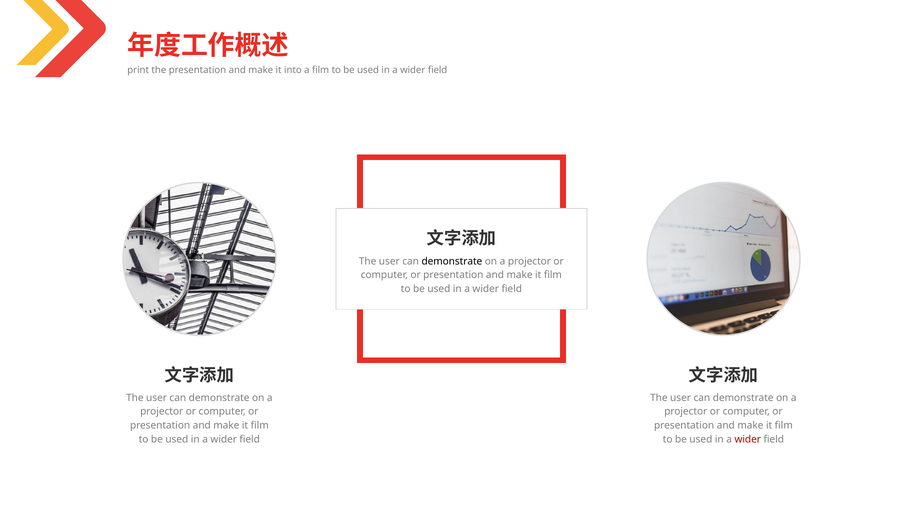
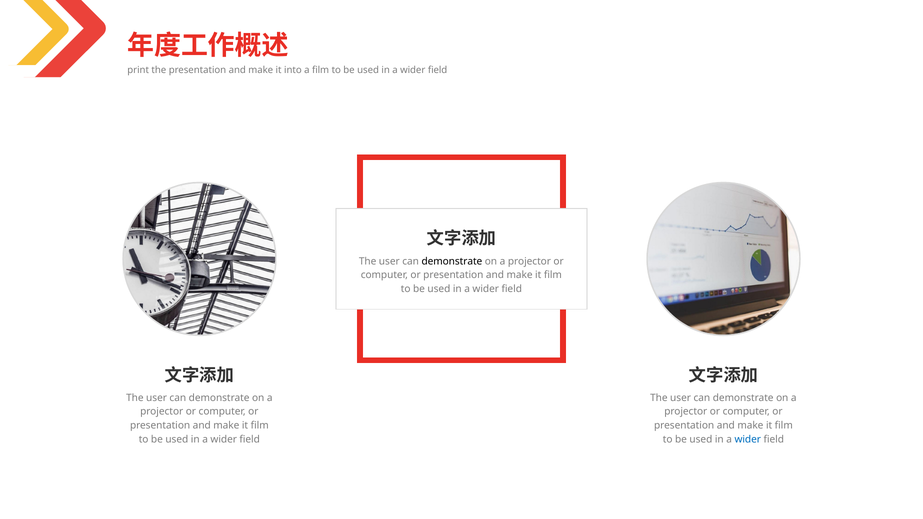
wider at (748, 439) colour: red -> blue
